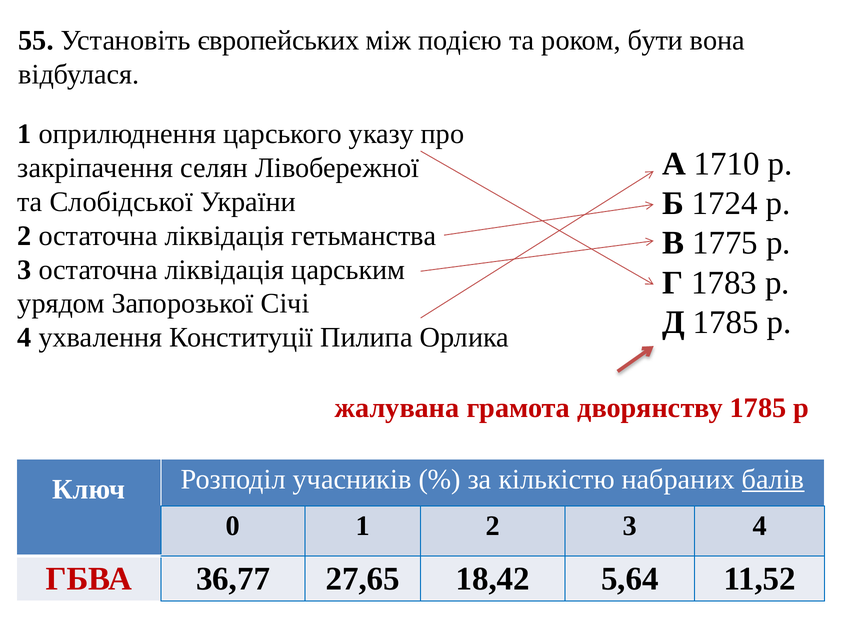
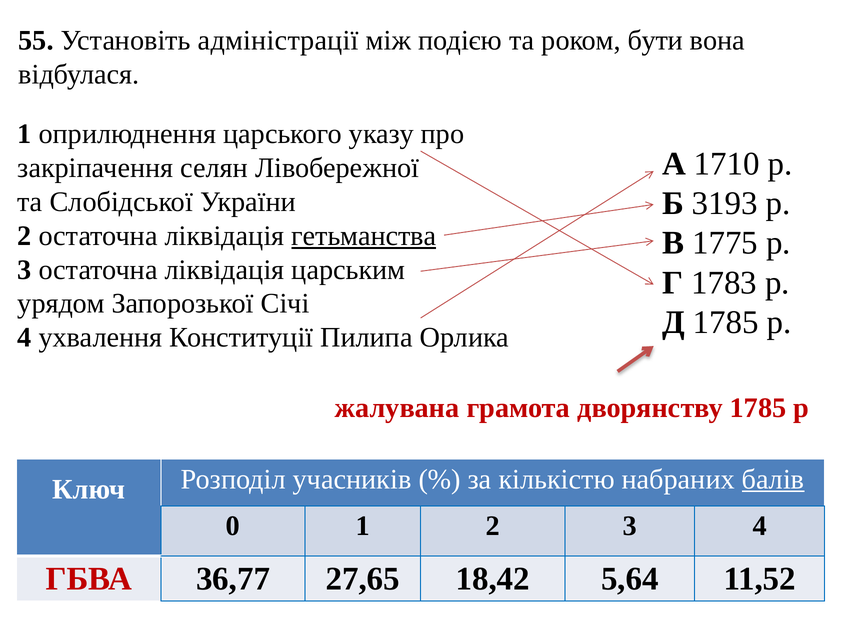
європейських: європейських -> адміністрації
1724: 1724 -> 3193
гетьманства underline: none -> present
